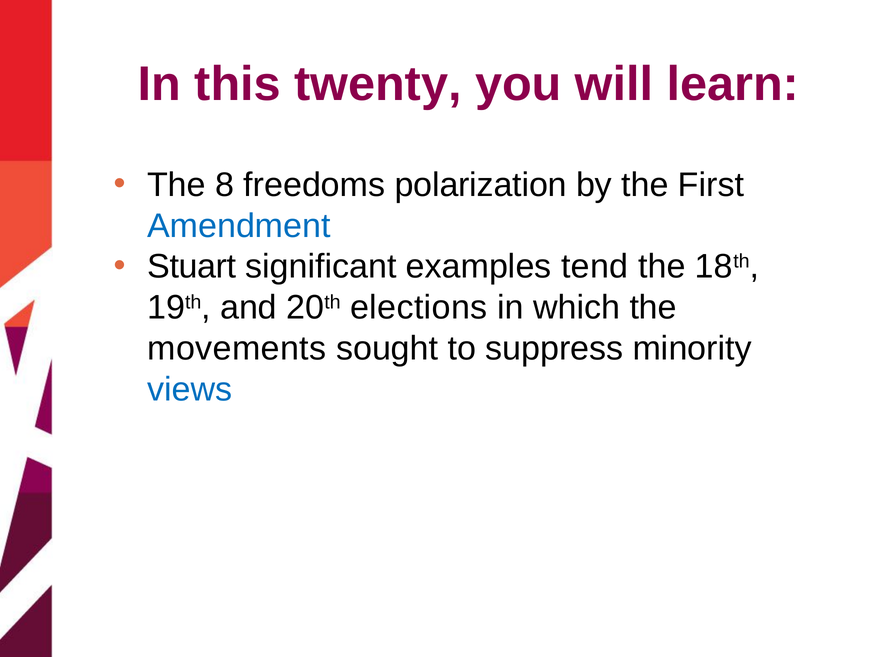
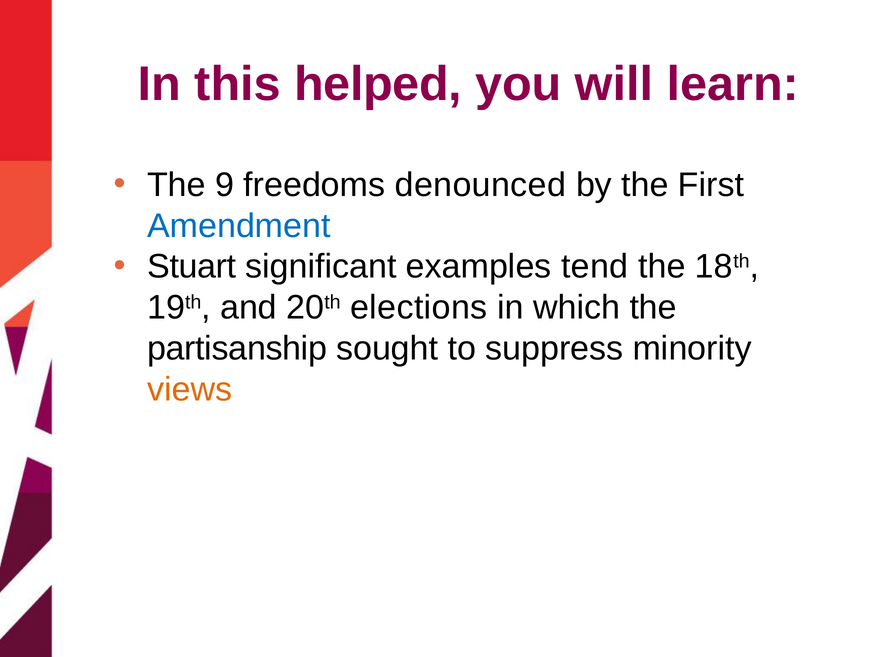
twenty: twenty -> helped
8: 8 -> 9
polarization: polarization -> denounced
movements: movements -> partisanship
views colour: blue -> orange
